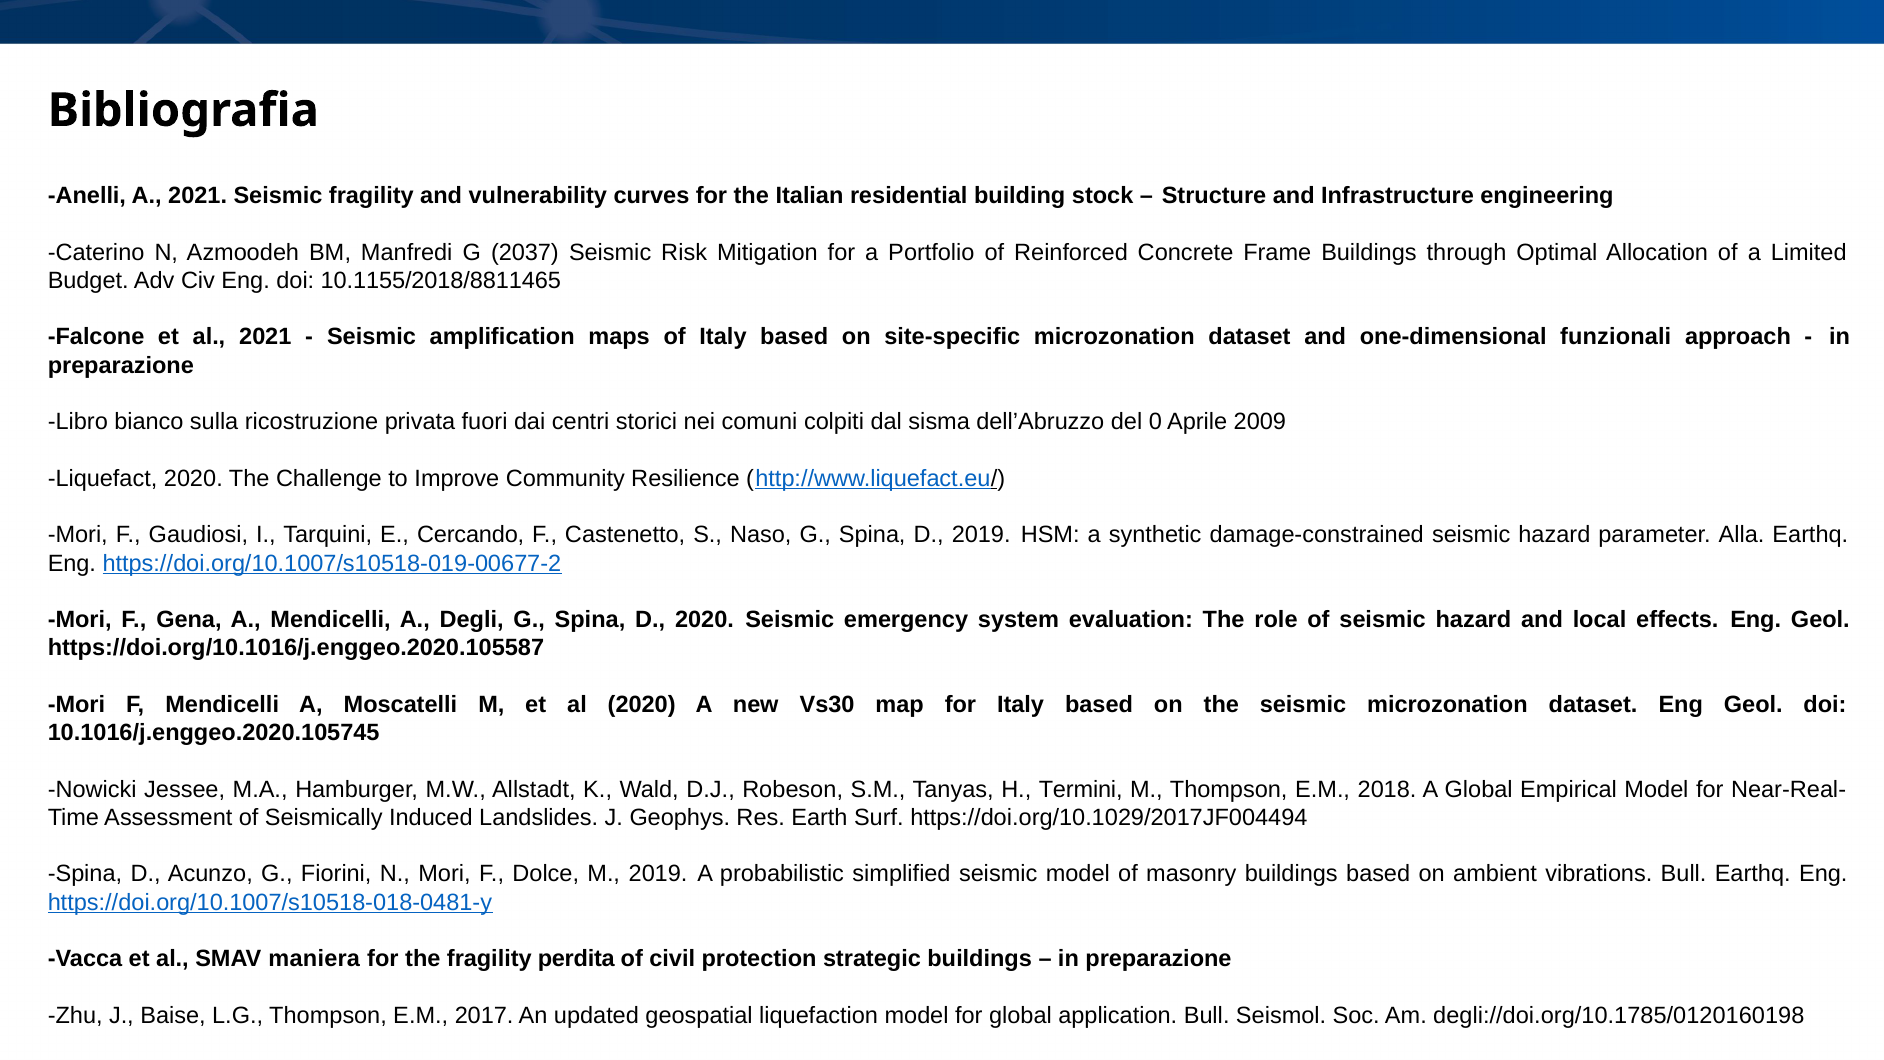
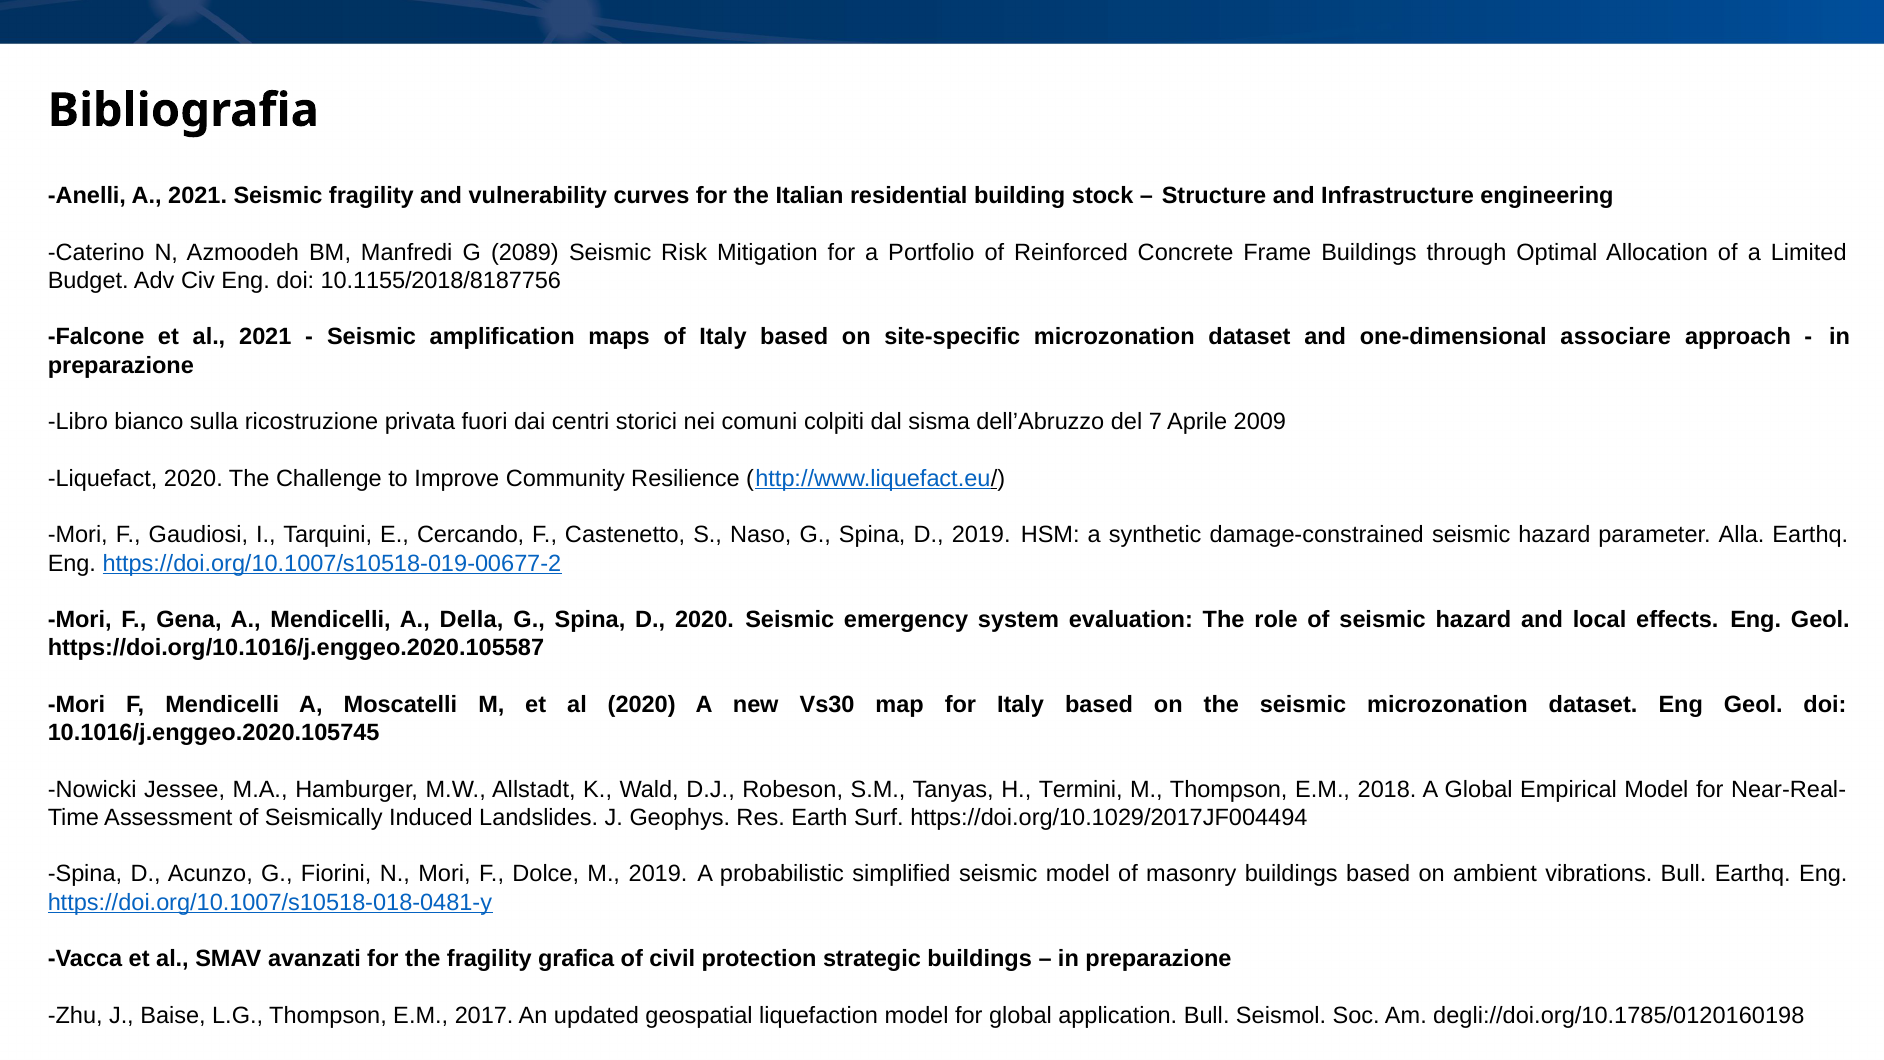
2037: 2037 -> 2089
10.1155/2018/8811465: 10.1155/2018/8811465 -> 10.1155/2018/8187756
funzionali: funzionali -> associare
0: 0 -> 7
Degli: Degli -> Della
maniera: maniera -> avanzati
perdita: perdita -> grafica
